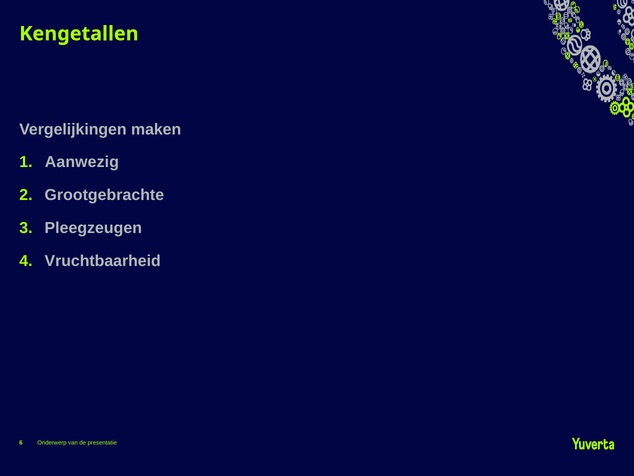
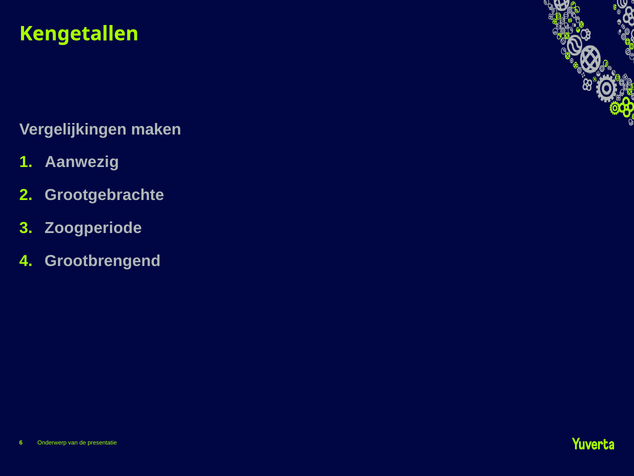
Pleegzeugen: Pleegzeugen -> Zoogperiode
Vruchtbaarheid: Vruchtbaarheid -> Grootbrengend
